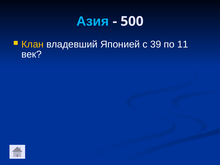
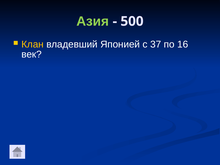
Азия colour: light blue -> light green
39: 39 -> 37
11: 11 -> 16
